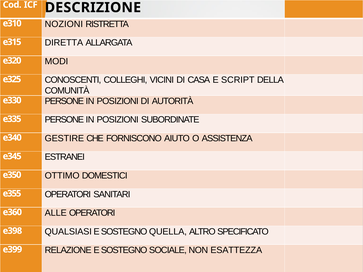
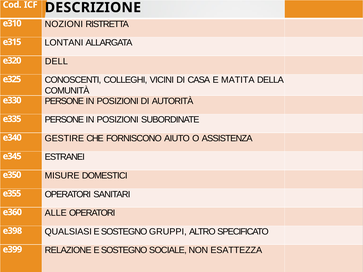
DIRETTA: DIRETTA -> LONTANI
MODI: MODI -> DELL
SCRIPT: SCRIPT -> MATITA
OTTIMO: OTTIMO -> MISURE
QUELLA: QUELLA -> GRUPPI
